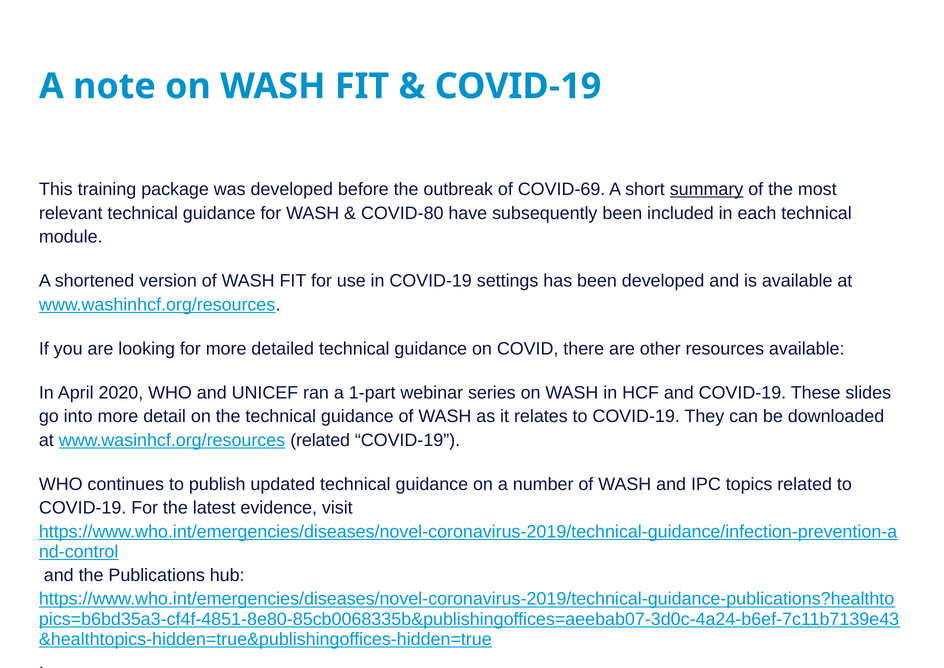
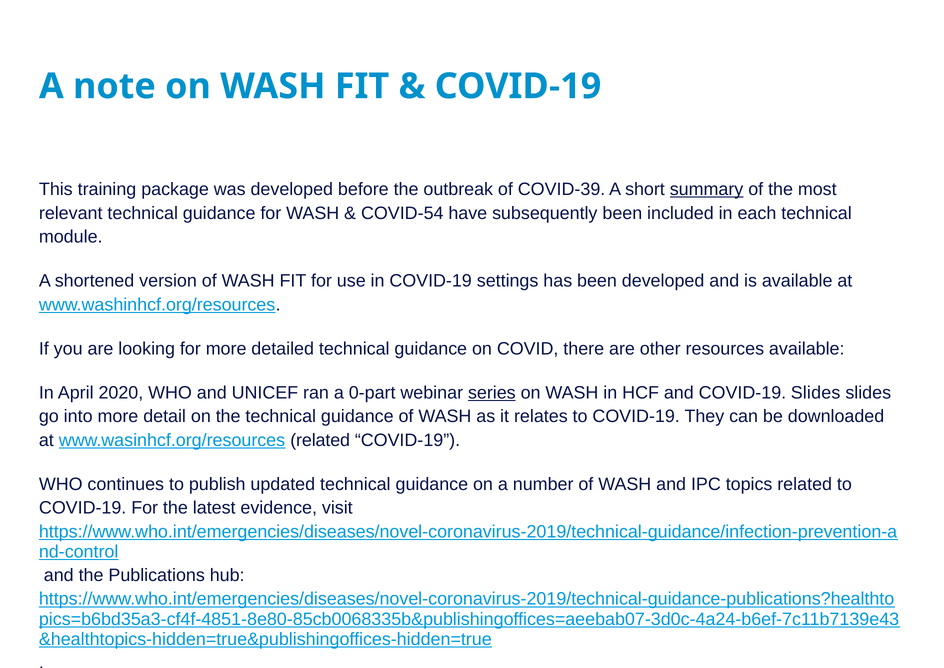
COVID-69: COVID-69 -> COVID-39
COVID-80: COVID-80 -> COVID-54
1-part: 1-part -> 0-part
series underline: none -> present
COVID-19 These: These -> Slides
